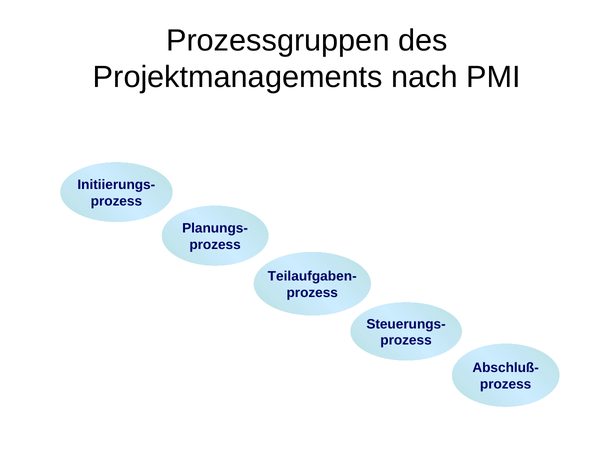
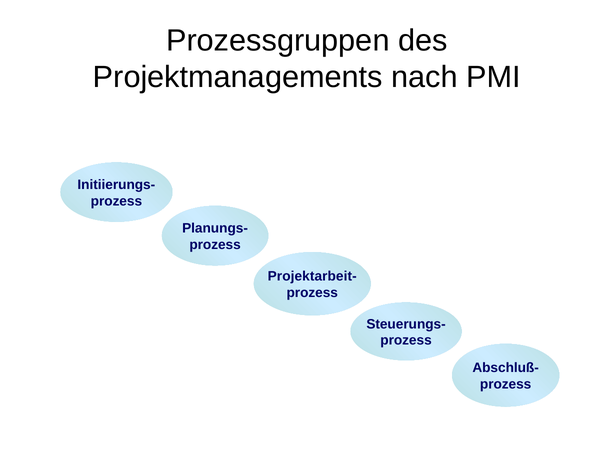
Teilaufgaben-: Teilaufgaben- -> Projektarbeit-
